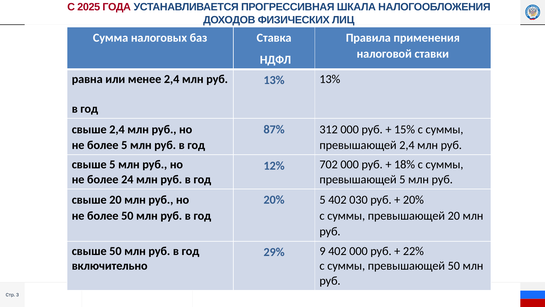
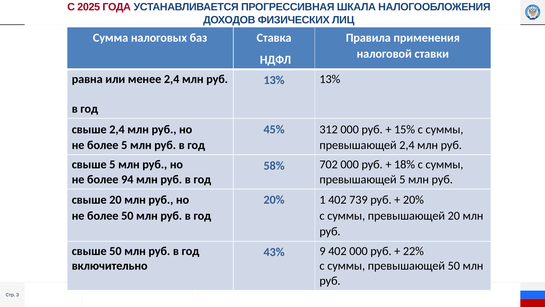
87%: 87% -> 45%
12%: 12% -> 58%
24: 24 -> 94
20% 5: 5 -> 1
030: 030 -> 739
29%: 29% -> 43%
